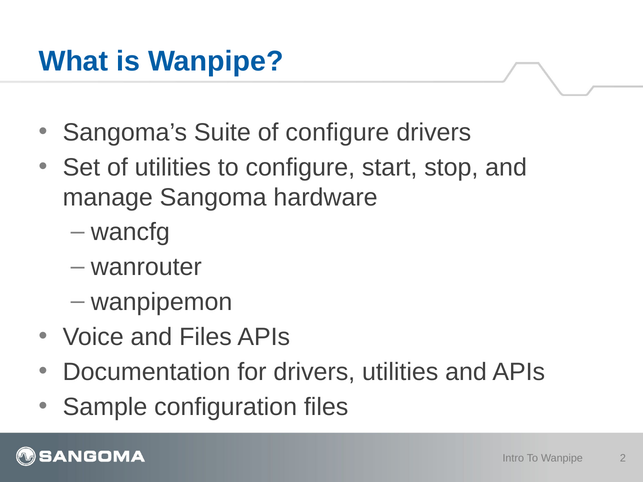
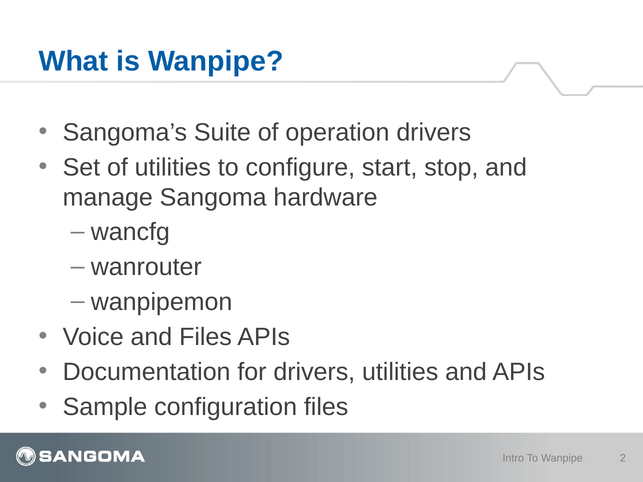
of configure: configure -> operation
